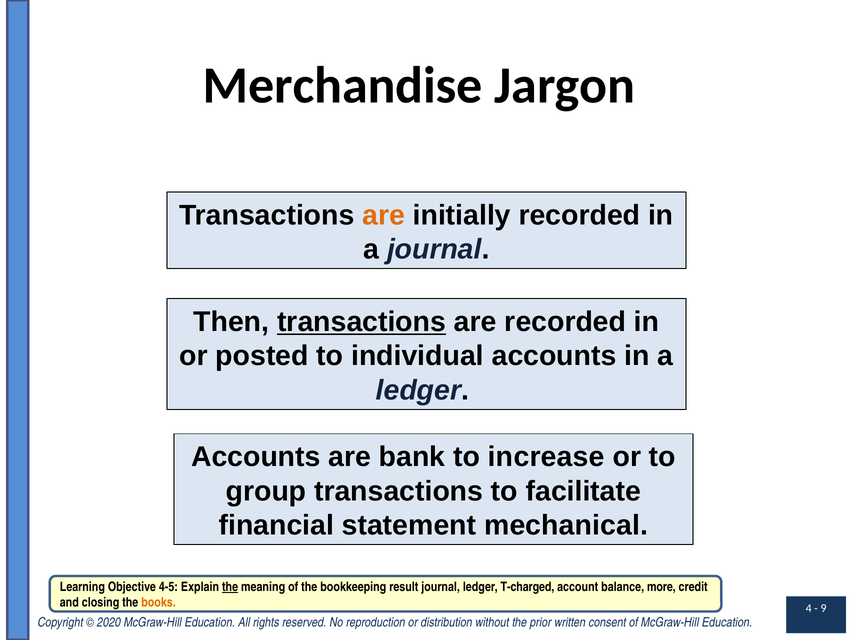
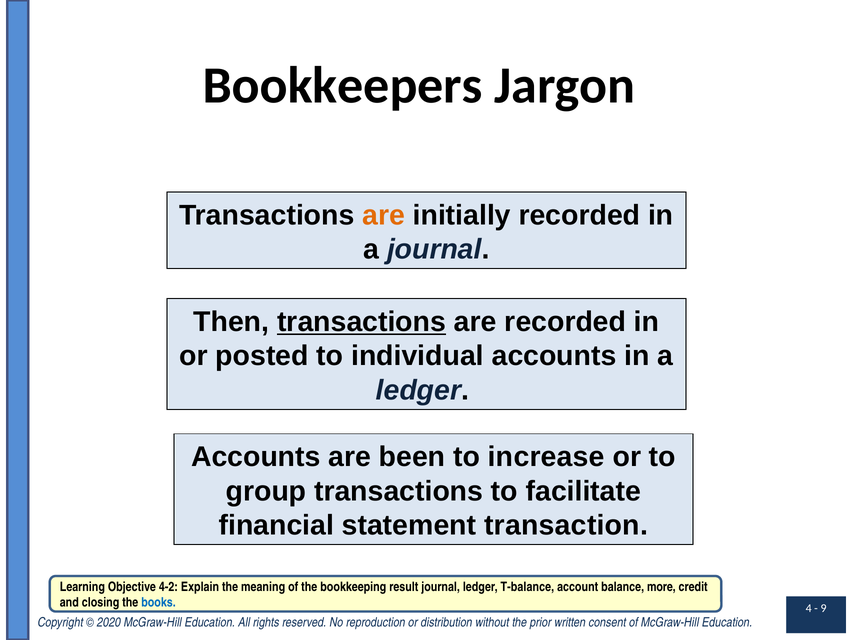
Merchandise: Merchandise -> Bookkeepers
bank: bank -> been
mechanical: mechanical -> transaction
4-5: 4-5 -> 4-2
the at (230, 587) underline: present -> none
T-charged: T-charged -> T-balance
books colour: orange -> blue
